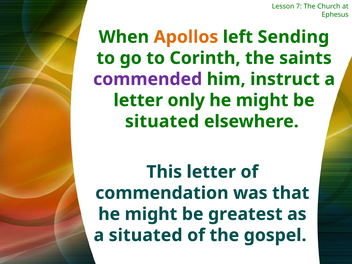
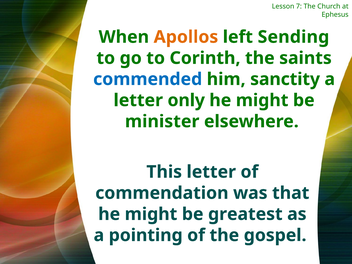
commended colour: purple -> blue
instruct: instruct -> sanctity
situated at (162, 121): situated -> minister
a situated: situated -> pointing
